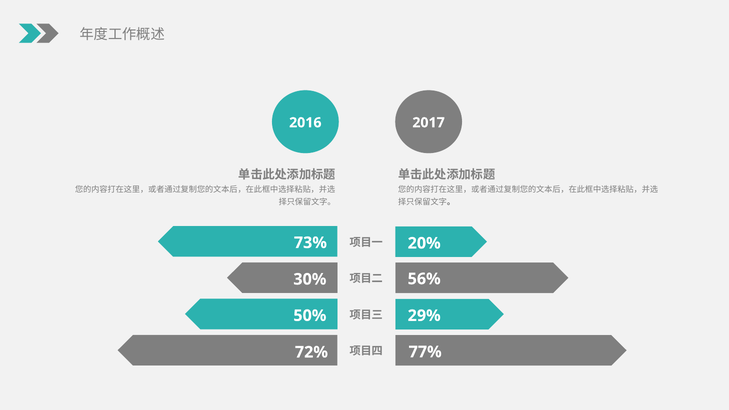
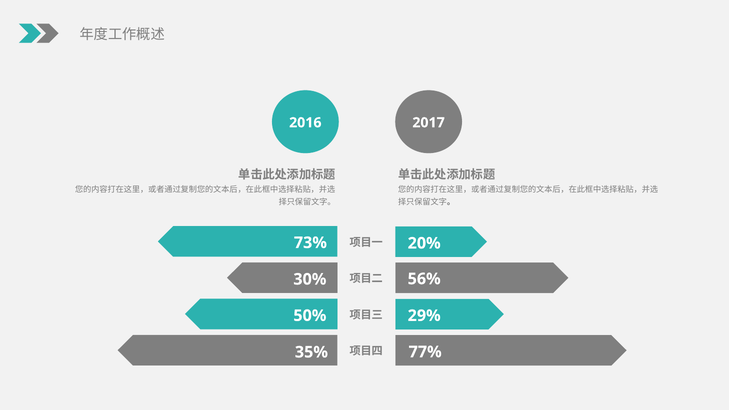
72%: 72% -> 35%
